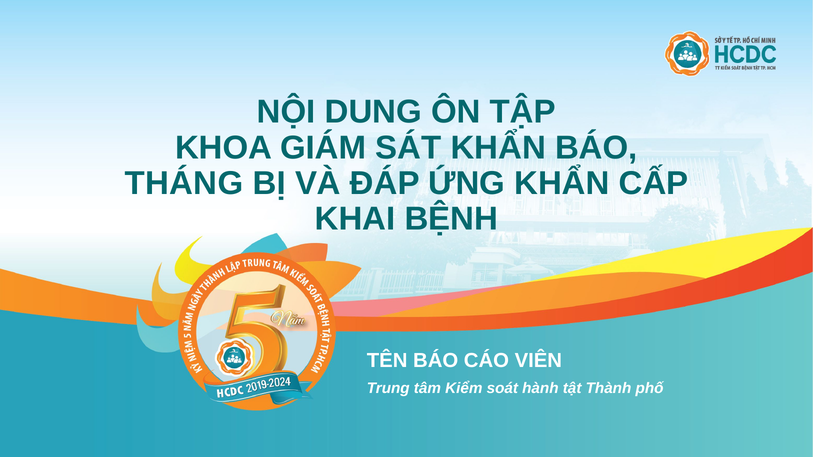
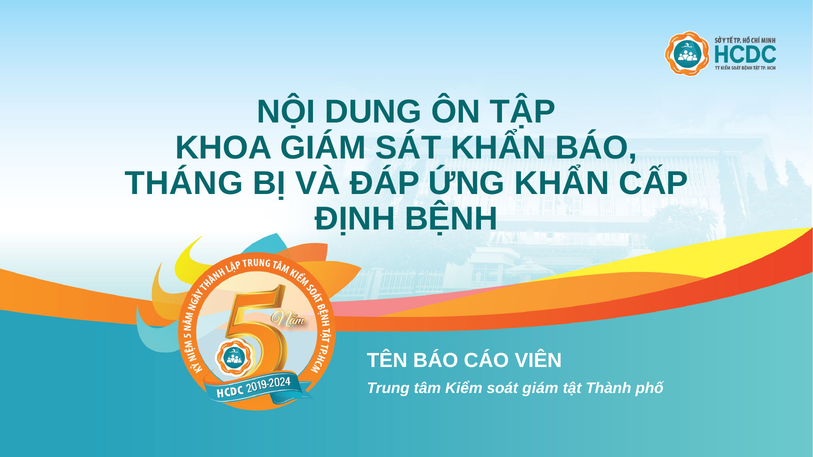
KHAI: KHAI -> ĐỊNH
soát hành: hành -> giám
